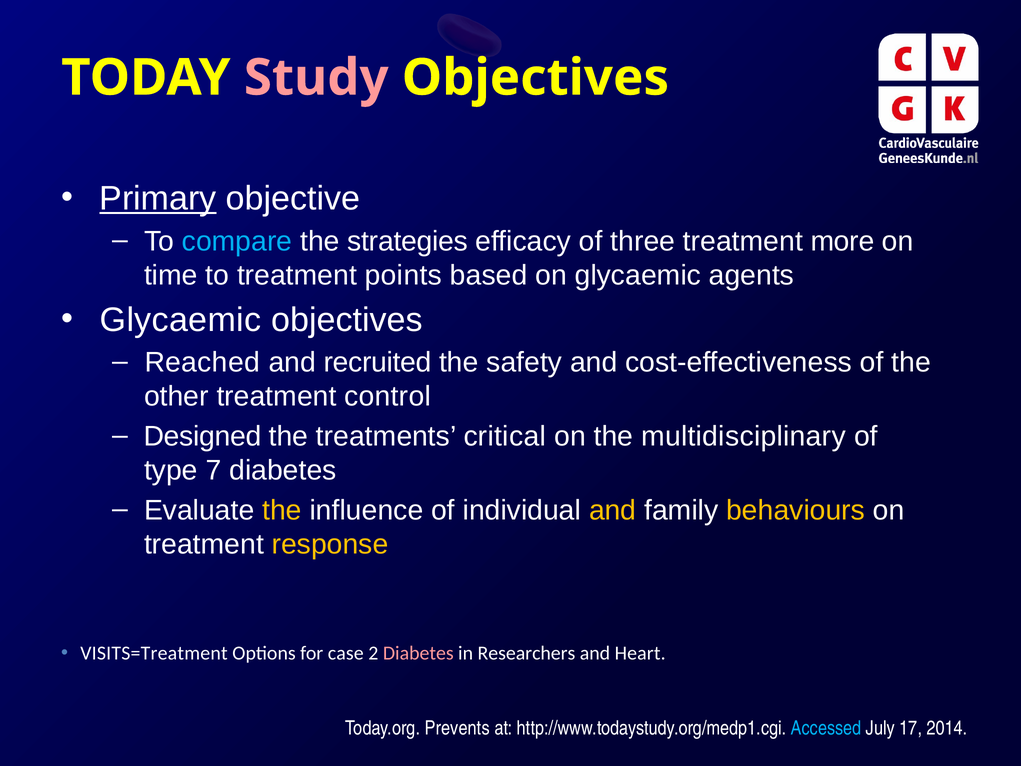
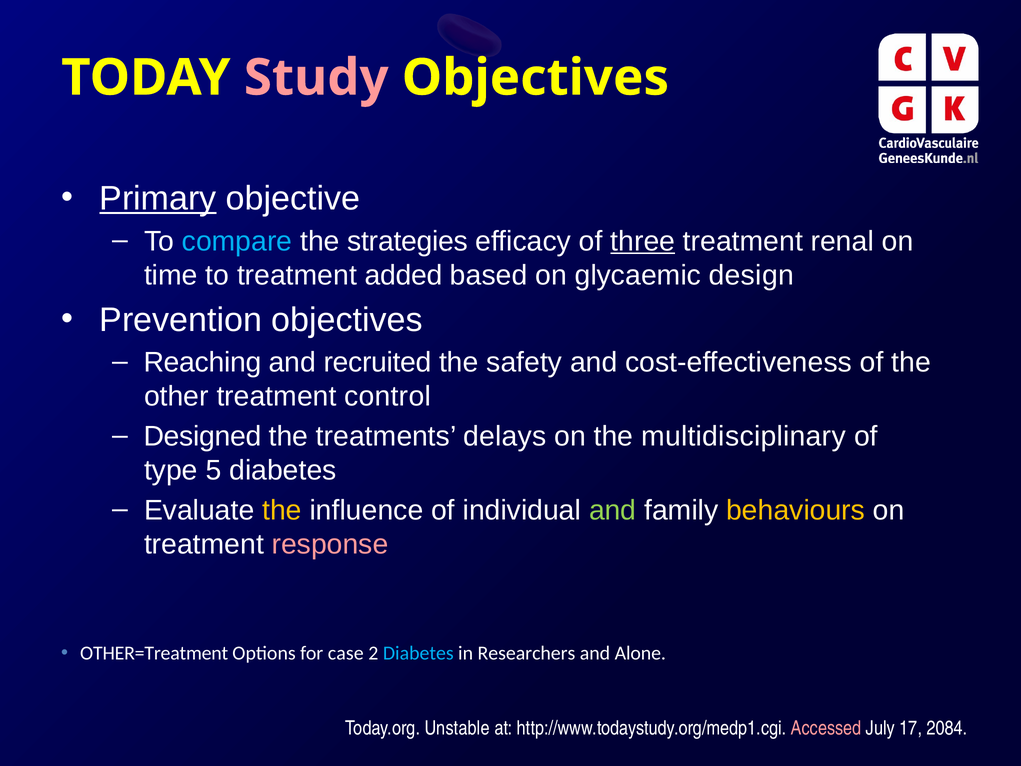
three underline: none -> present
more: more -> renal
points: points -> added
agents: agents -> design
Glycaemic at (181, 320): Glycaemic -> Prevention
Reached: Reached -> Reaching
critical: critical -> delays
7: 7 -> 5
and at (613, 510) colour: yellow -> light green
response colour: yellow -> pink
VISITS=Treatment: VISITS=Treatment -> OTHER=Treatment
Diabetes at (418, 653) colour: pink -> light blue
Heart: Heart -> Alone
Prevents: Prevents -> Unstable
Accessed colour: light blue -> pink
2014: 2014 -> 2084
